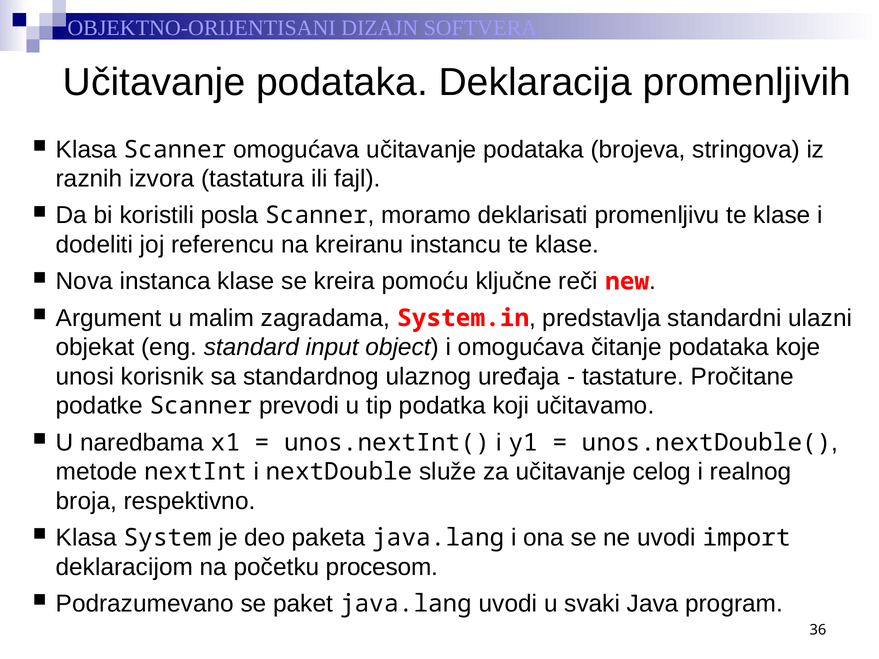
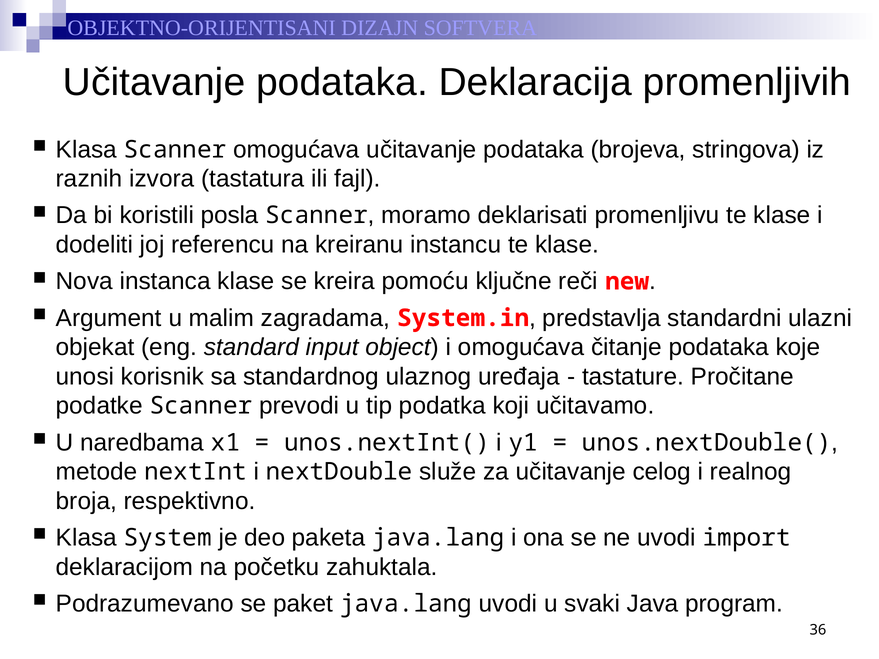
procesom: procesom -> zahuktala
